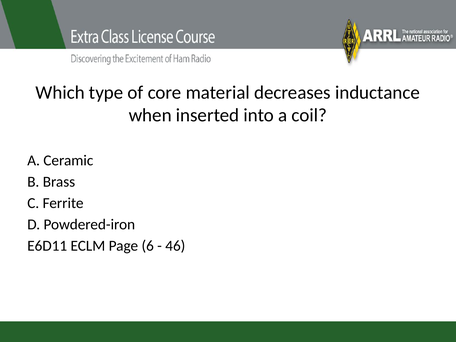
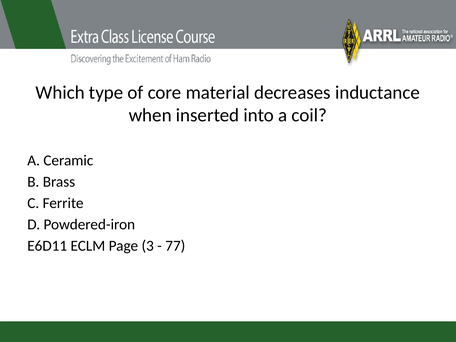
6: 6 -> 3
46: 46 -> 77
